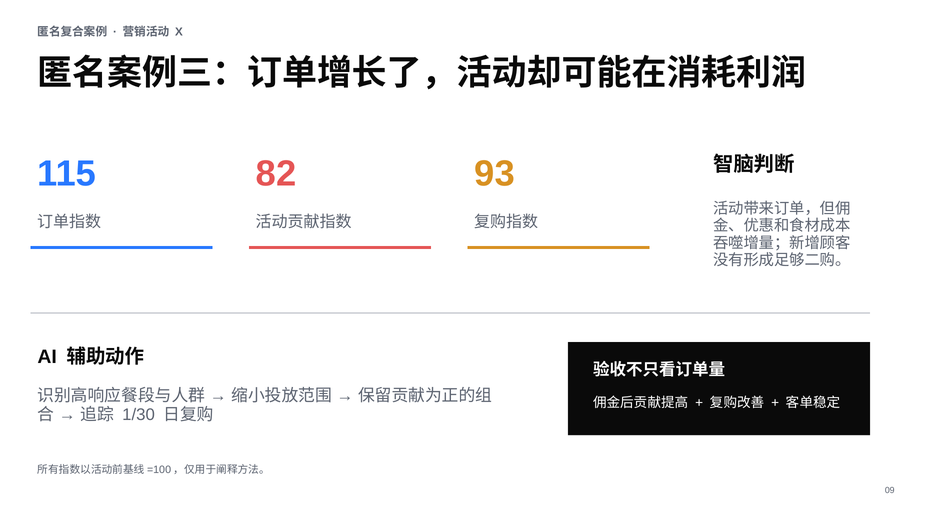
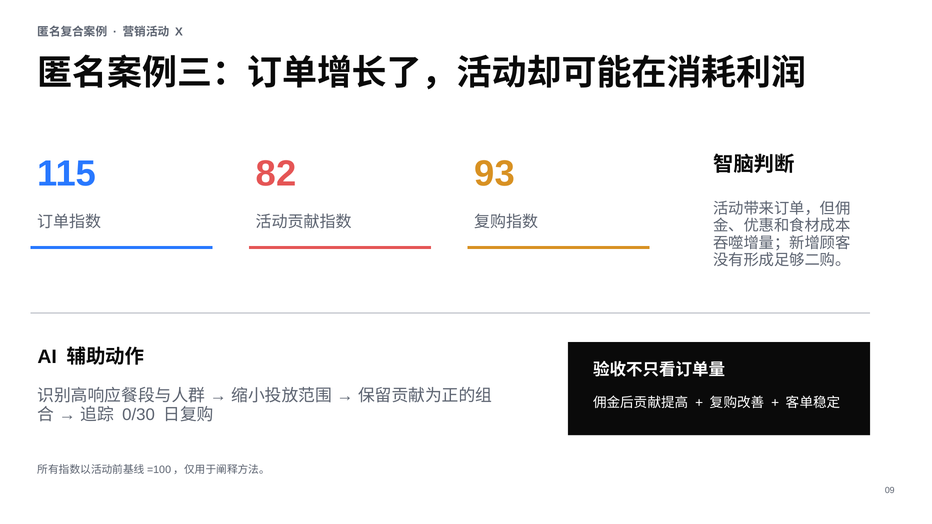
1/30: 1/30 -> 0/30
